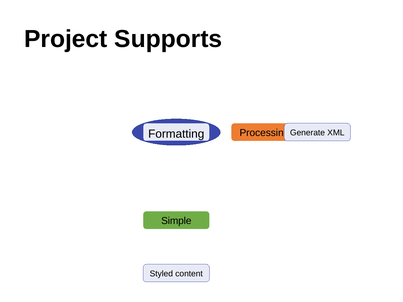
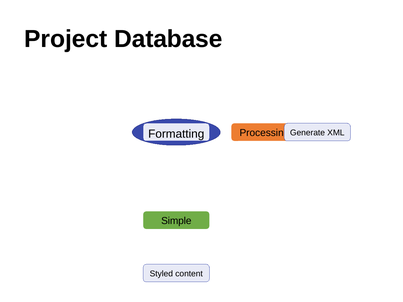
Supports: Supports -> Database
